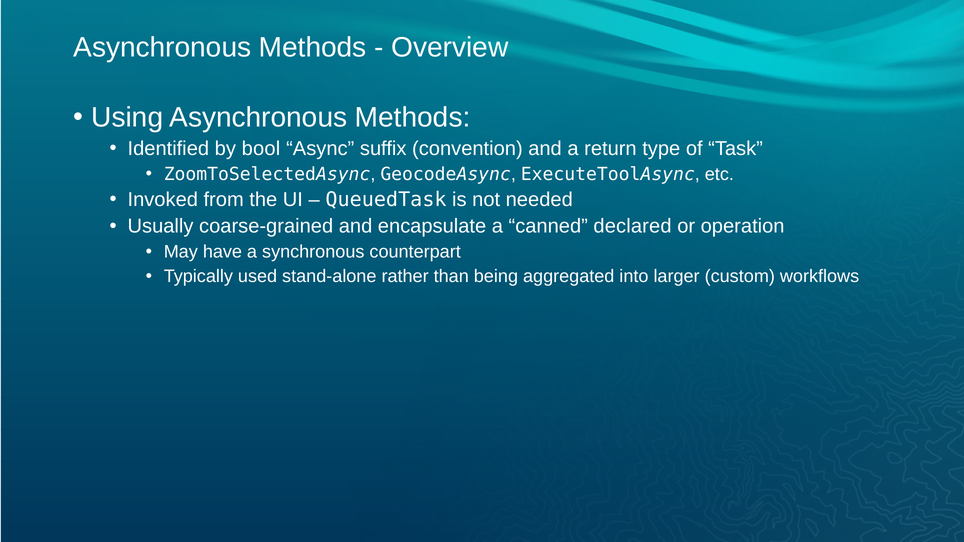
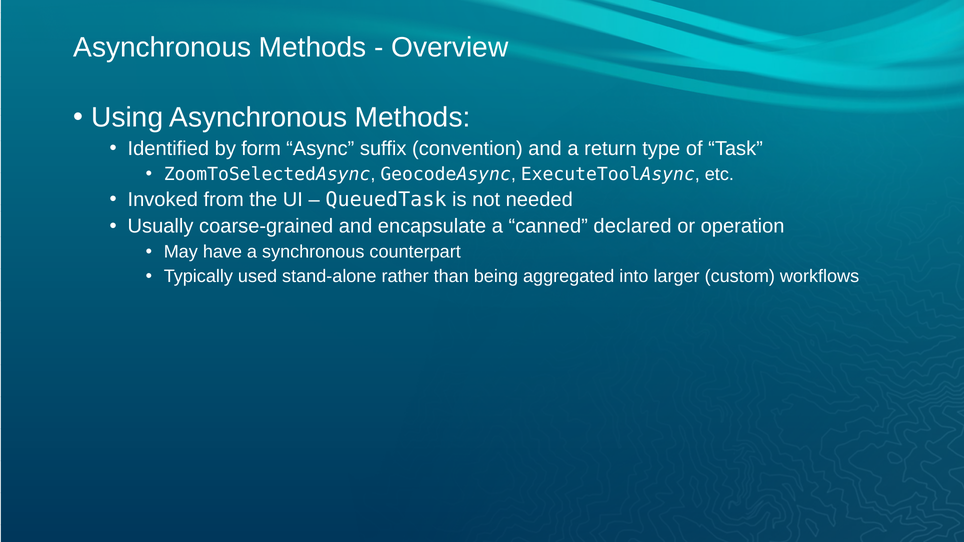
bool: bool -> form
